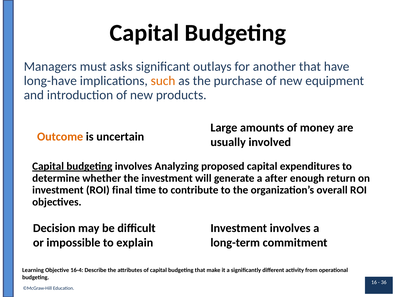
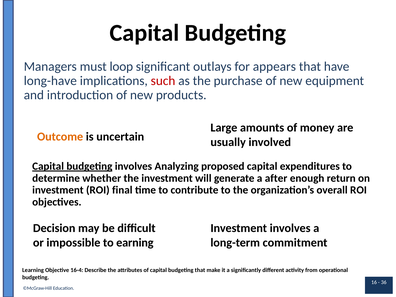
asks: asks -> loop
another: another -> appears
such colour: orange -> red
explain: explain -> earning
